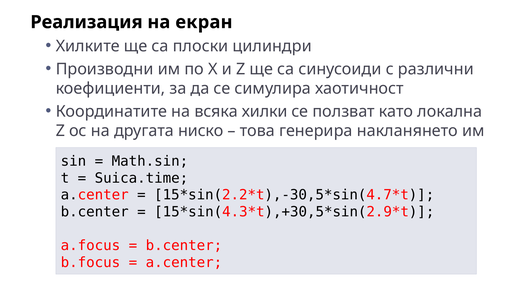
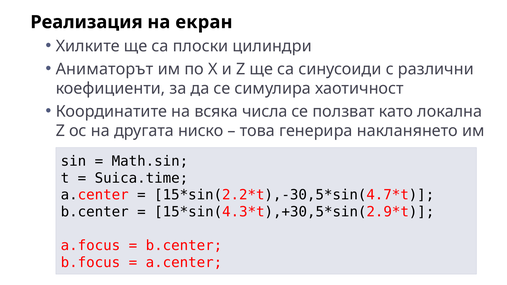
Производни: Производни -> Аниматорът
хилки: хилки -> числа
